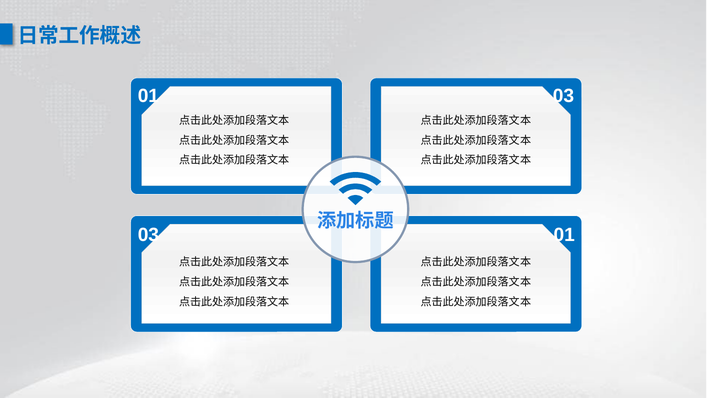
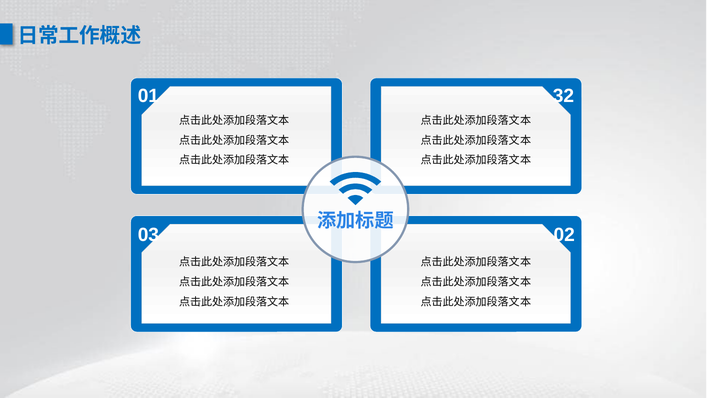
01 03: 03 -> 32
03 01: 01 -> 02
